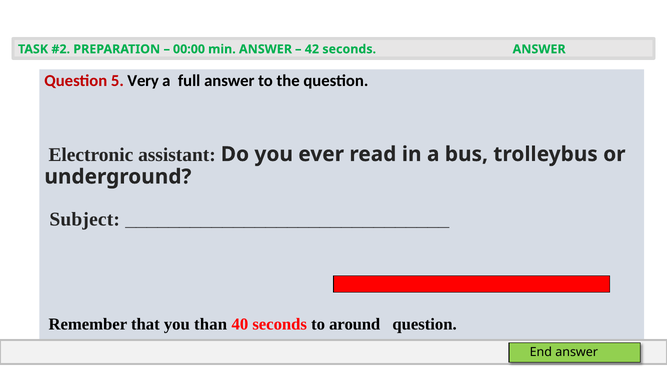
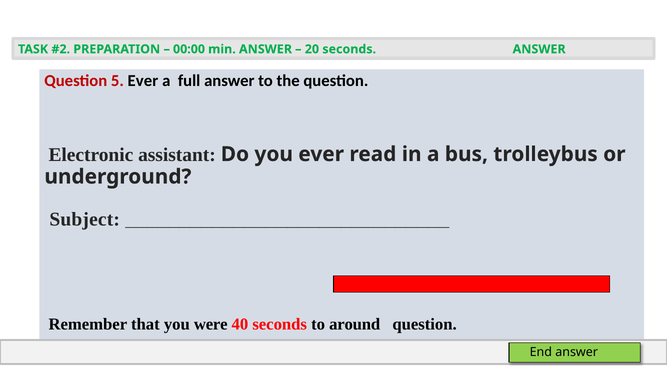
42: 42 -> 20
5 Very: Very -> Ever
than: than -> were
